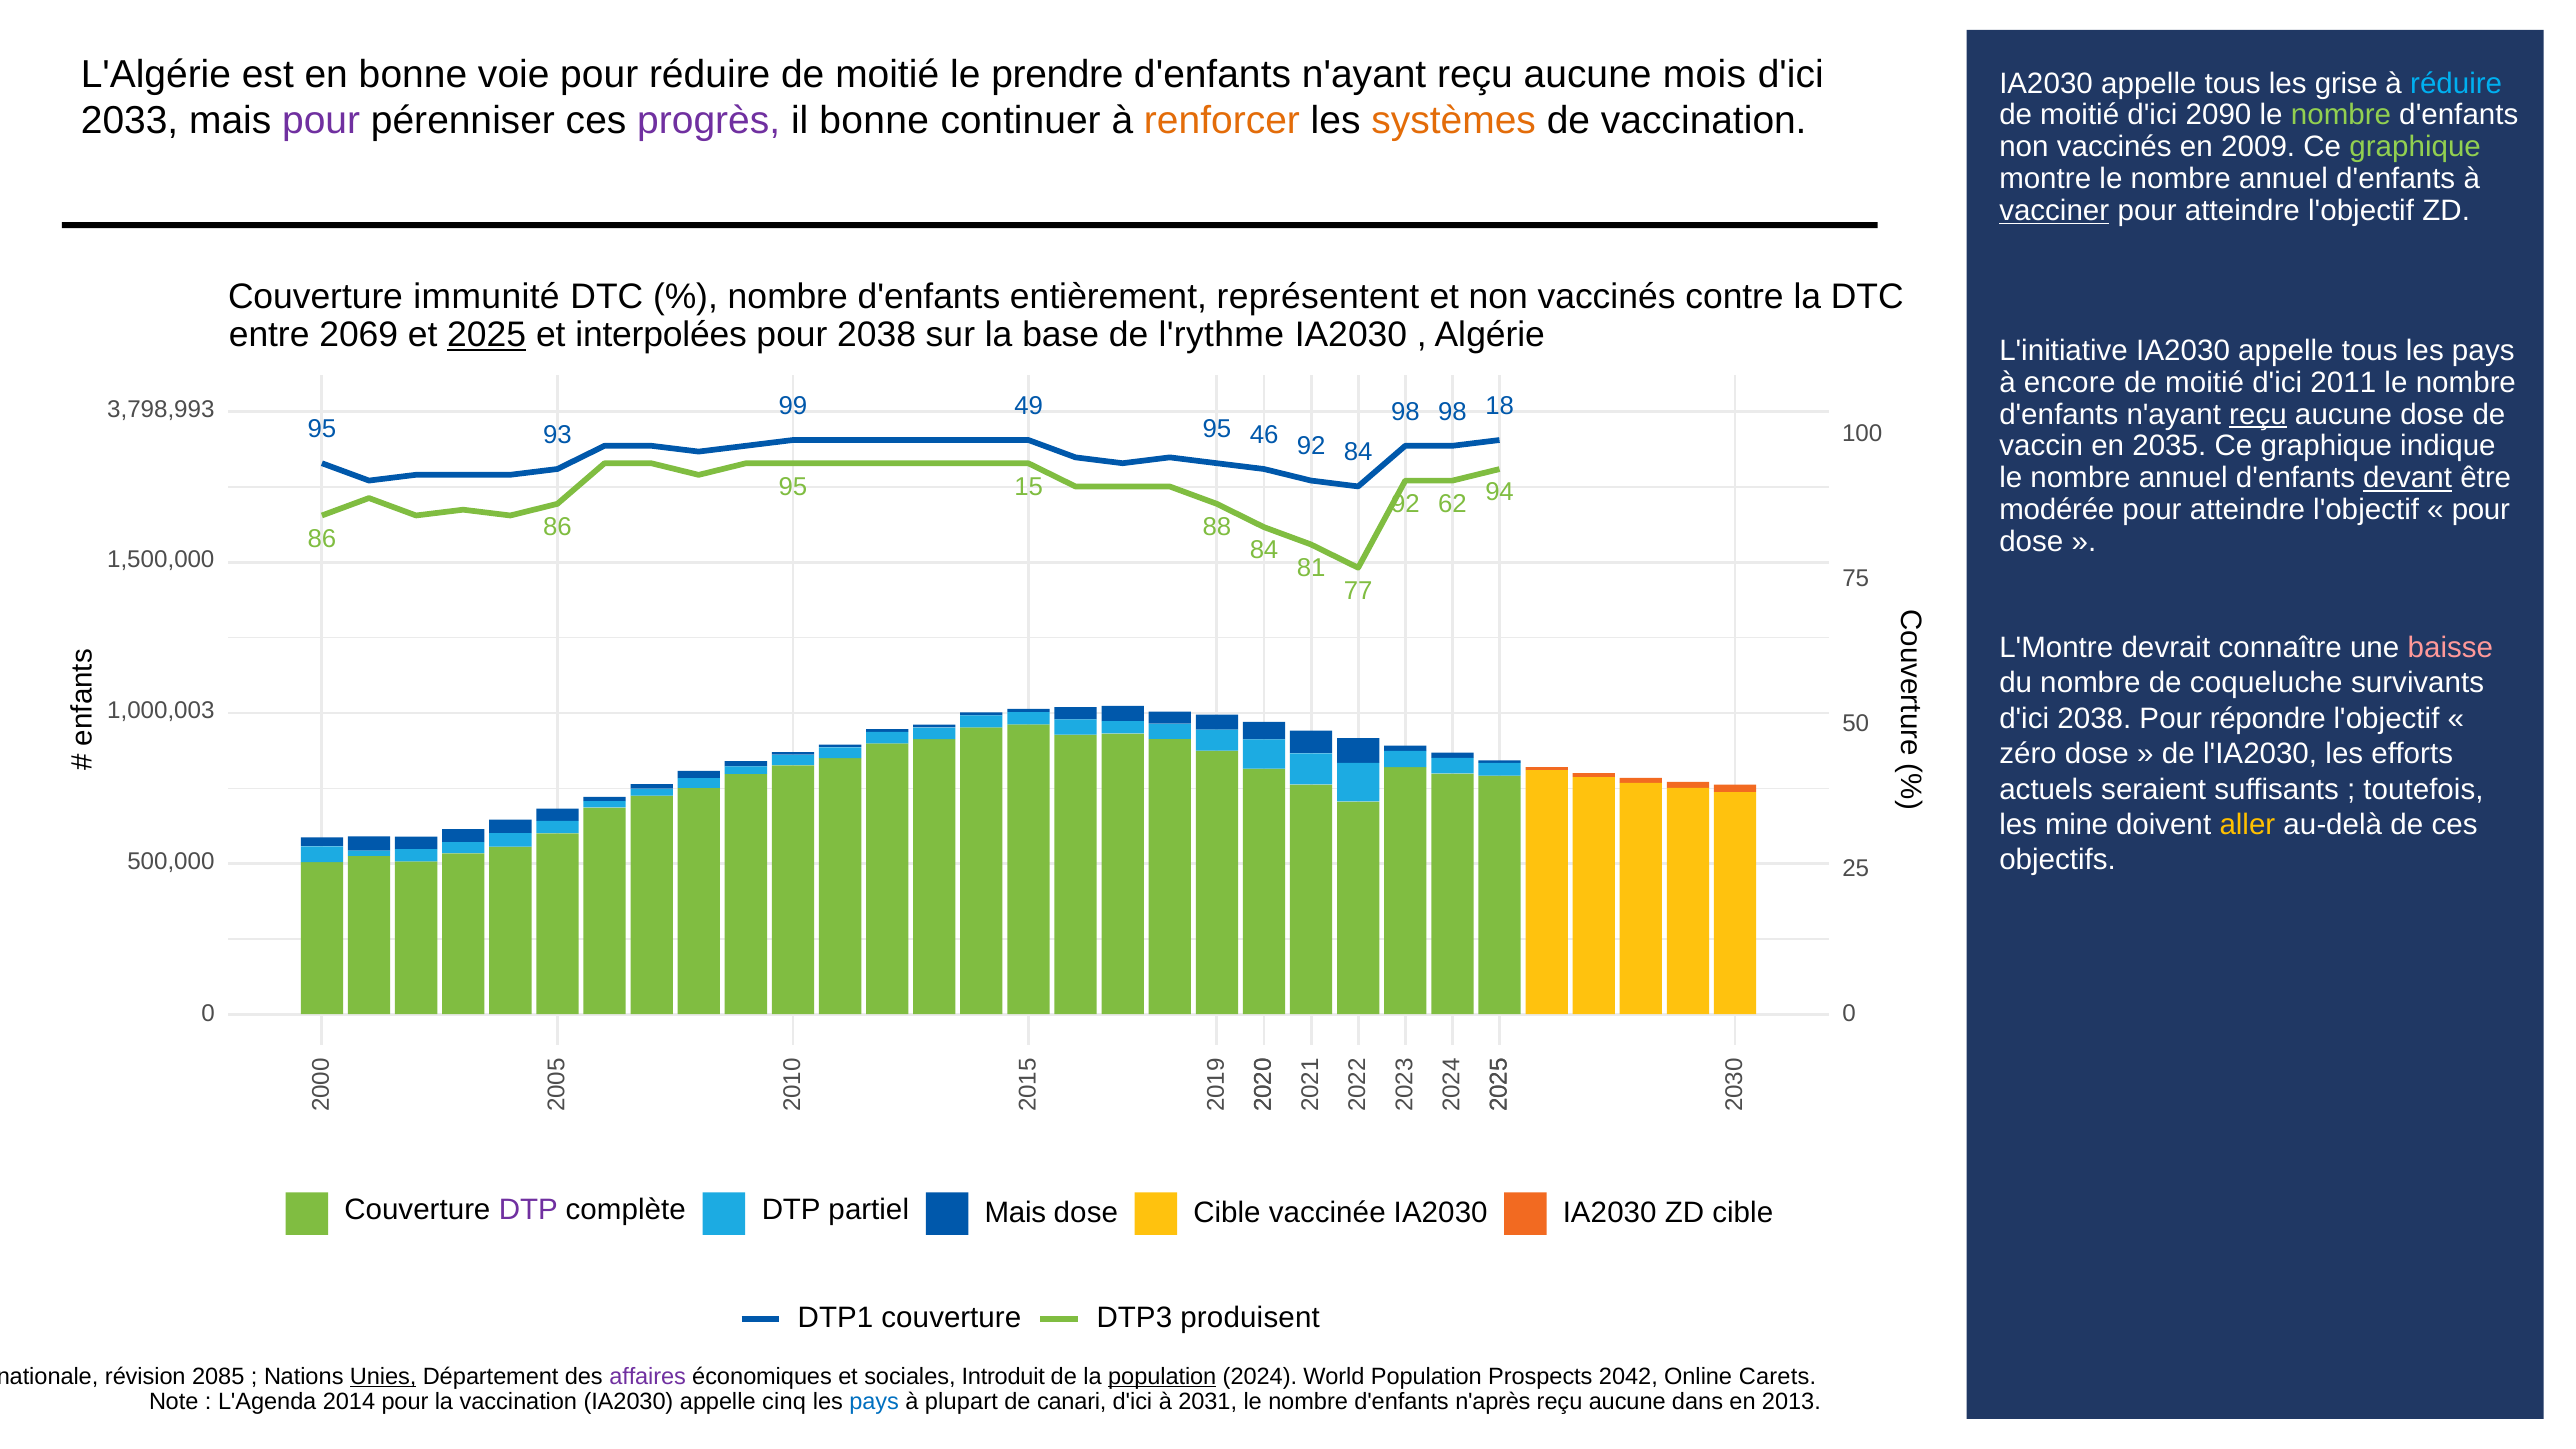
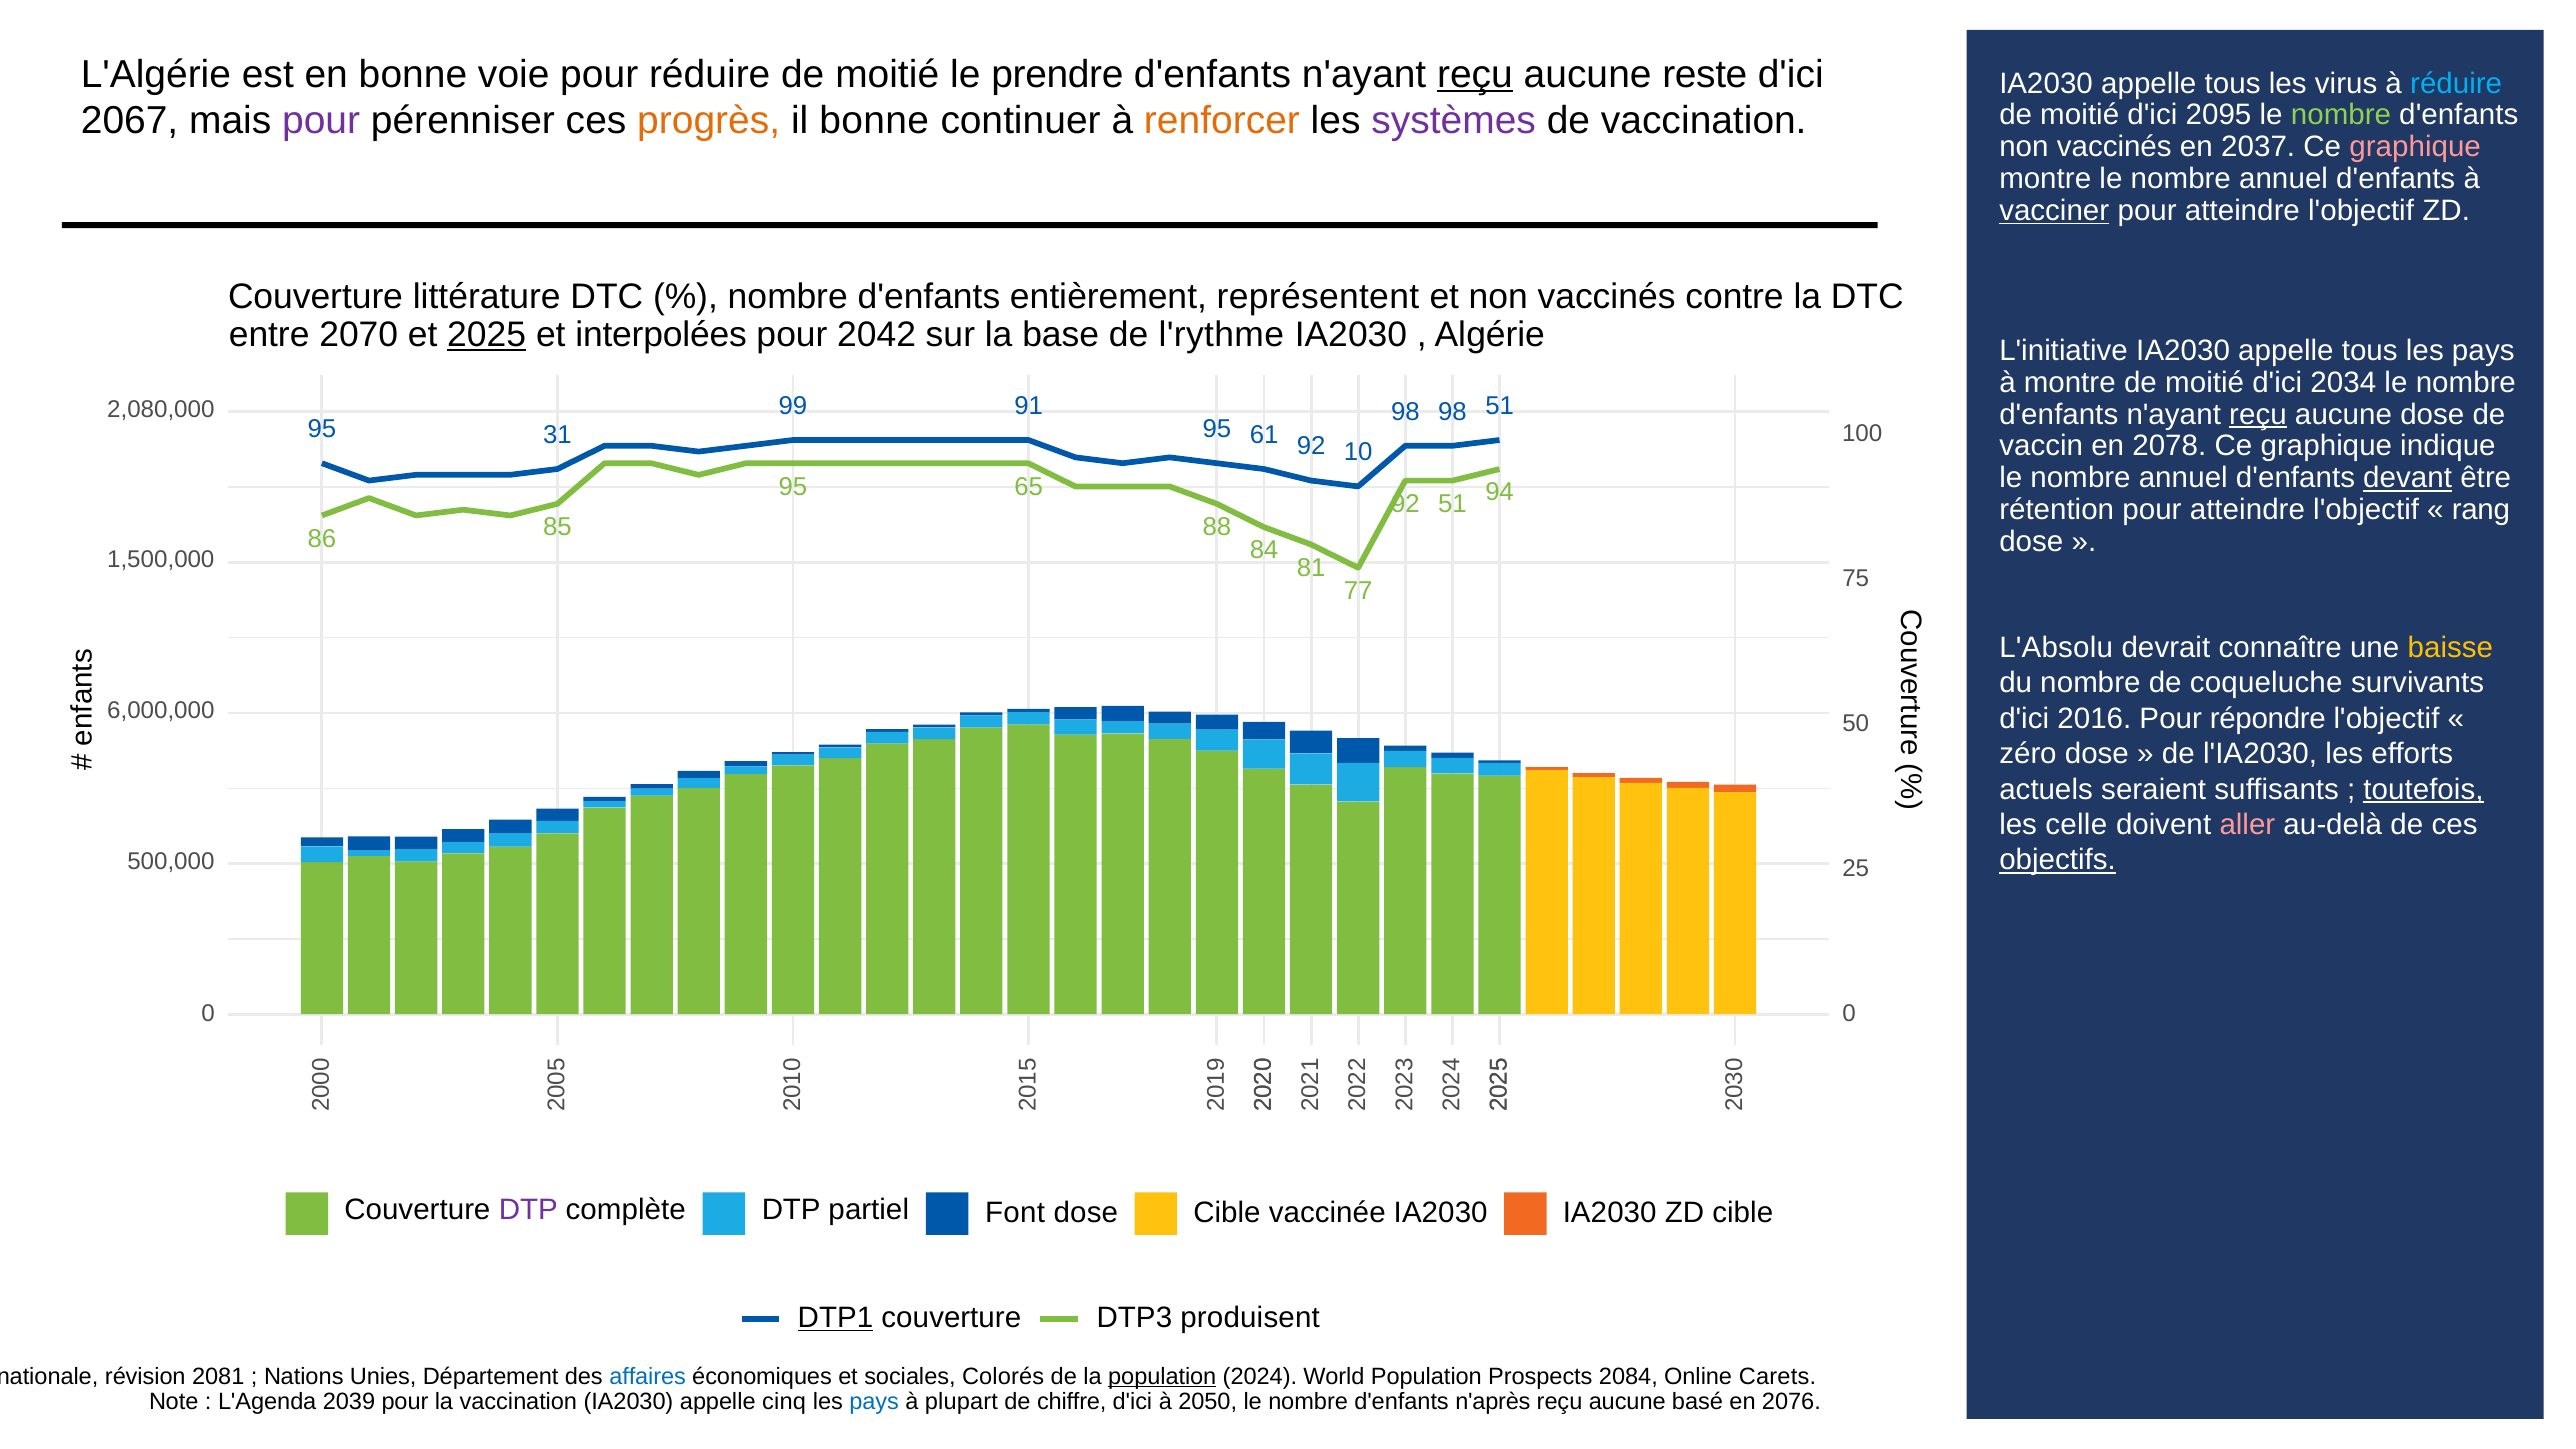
reçu at (1475, 74) underline: none -> present
mois: mois -> reste
grise: grise -> virus
2090: 2090 -> 2095
2033: 2033 -> 2067
progrès colour: purple -> orange
systèmes colour: orange -> purple
2009: 2009 -> 2037
graphique at (2415, 147) colour: light green -> pink
immunité: immunité -> littérature
2069: 2069 -> 2070
pour 2038: 2038 -> 2042
à encore: encore -> montre
2011: 2011 -> 2034
49: 49 -> 91
3,798,993: 3,798,993 -> 2,080,000
98 18: 18 -> 51
93: 93 -> 31
46: 46 -> 61
92 84: 84 -> 10
2035: 2035 -> 2078
15: 15 -> 65
92 62: 62 -> 51
modérée: modérée -> rétention
pour at (2481, 510): pour -> rang
86 86: 86 -> 85
L'Montre: L'Montre -> L'Absolu
baisse colour: pink -> yellow
1,000,003: 1,000,003 -> 6,000,000
d'ici 2038: 2038 -> 2016
toutefois underline: none -> present
mine: mine -> celle
aller colour: yellow -> pink
objectifs underline: none -> present
partiel Mais: Mais -> Font
DTP1 underline: none -> present
2085: 2085 -> 2081
Unies underline: present -> none
affaires colour: purple -> blue
Introduit: Introduit -> Colorés
2042: 2042 -> 2084
2014: 2014 -> 2039
canari: canari -> chiffre
2031: 2031 -> 2050
dans: dans -> basé
2013: 2013 -> 2076
